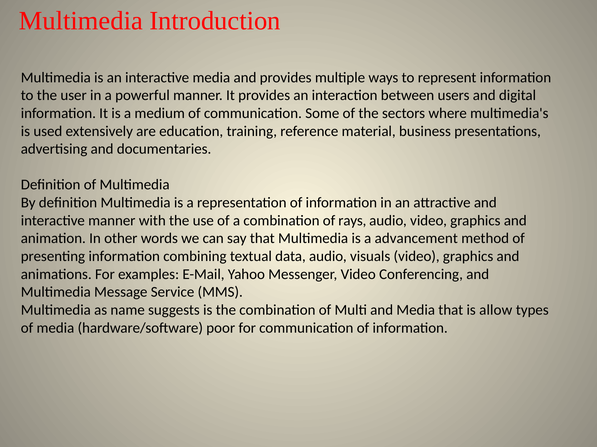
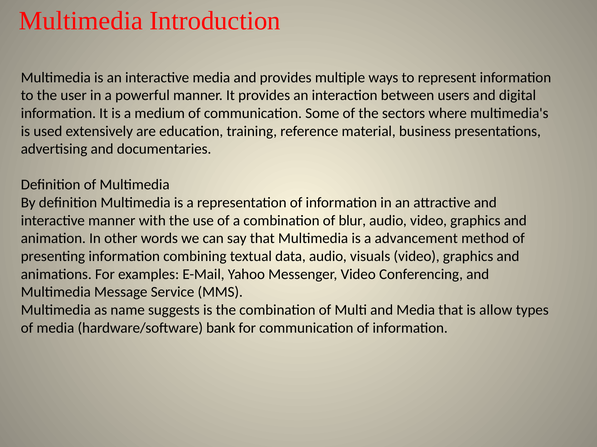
rays: rays -> blur
poor: poor -> bank
